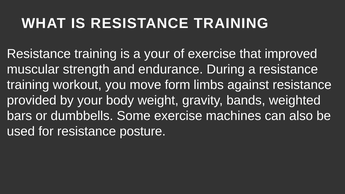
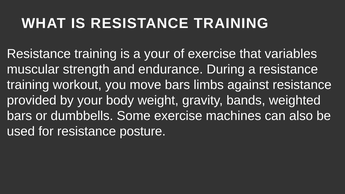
improved: improved -> variables
move form: form -> bars
